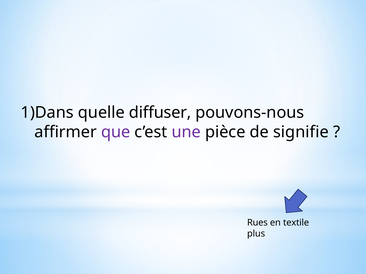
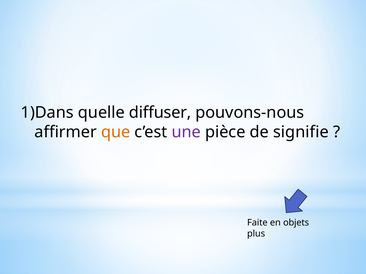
que colour: purple -> orange
Rues: Rues -> Faite
textile: textile -> objets
